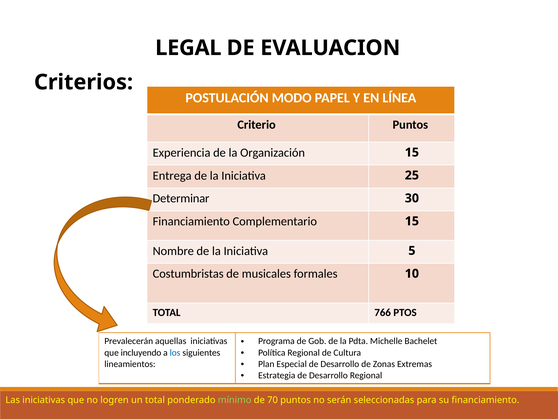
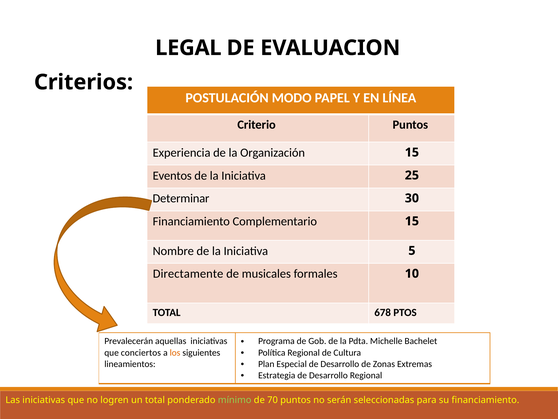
Entrega: Entrega -> Eventos
Costumbristas: Costumbristas -> Directamente
766: 766 -> 678
incluyendo: incluyendo -> conciertos
los colour: blue -> orange
